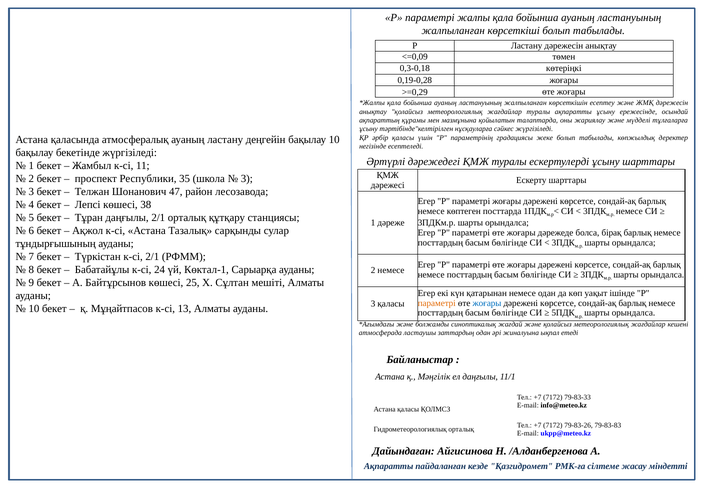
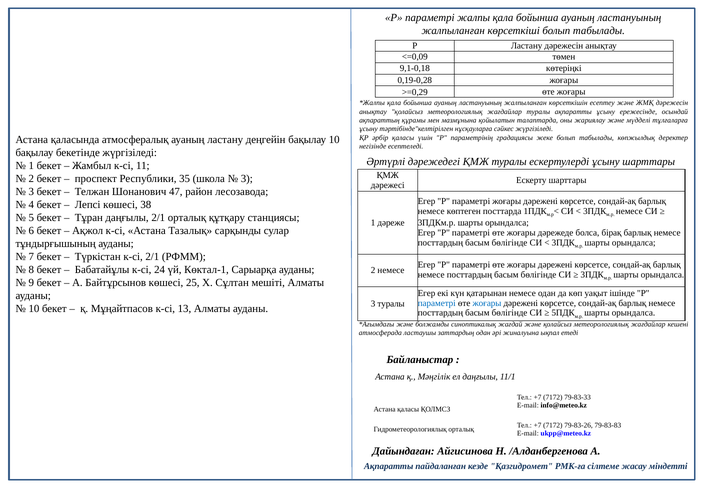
0,3-0,18: 0,3-0,18 -> 9,1-0,18
параметрі at (437, 303) colour: orange -> blue
3 қаласы: қаласы -> туралы
